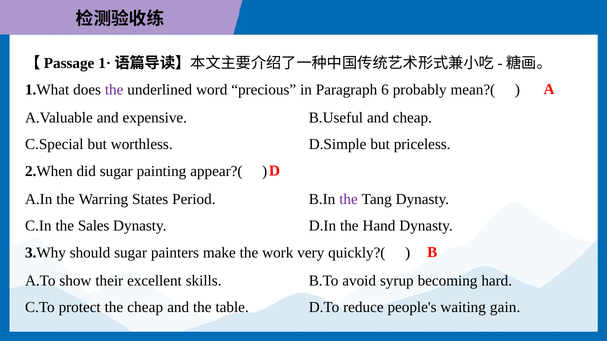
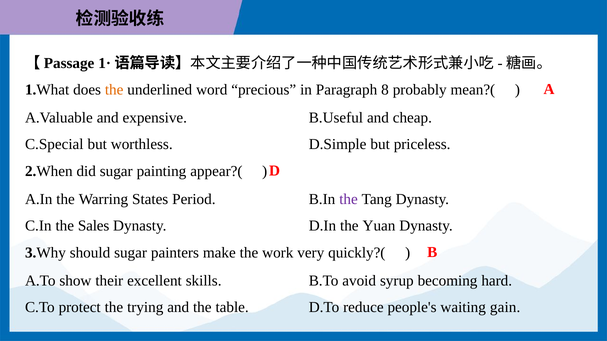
the at (114, 90) colour: purple -> orange
6: 6 -> 8
Hand: Hand -> Yuan
the cheap: cheap -> trying
